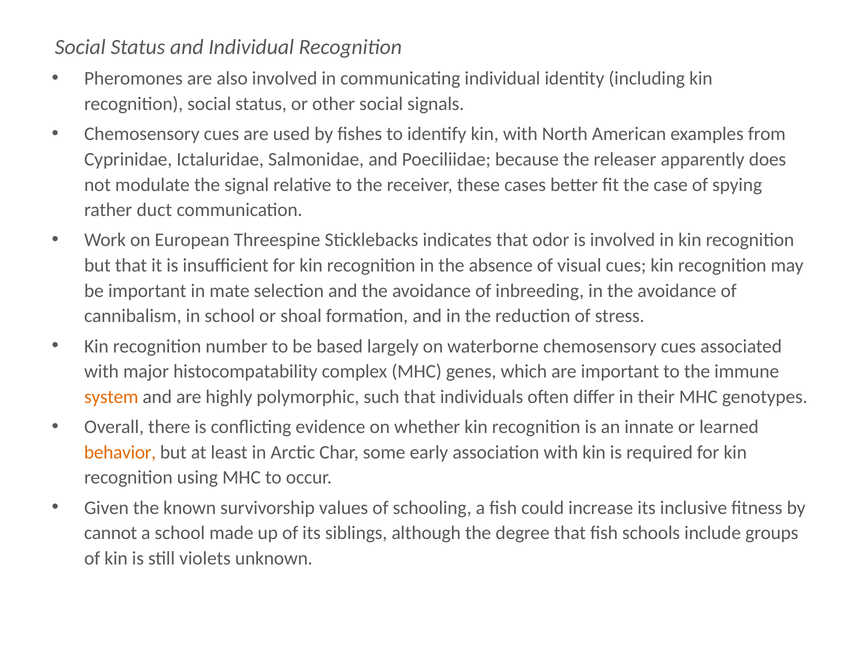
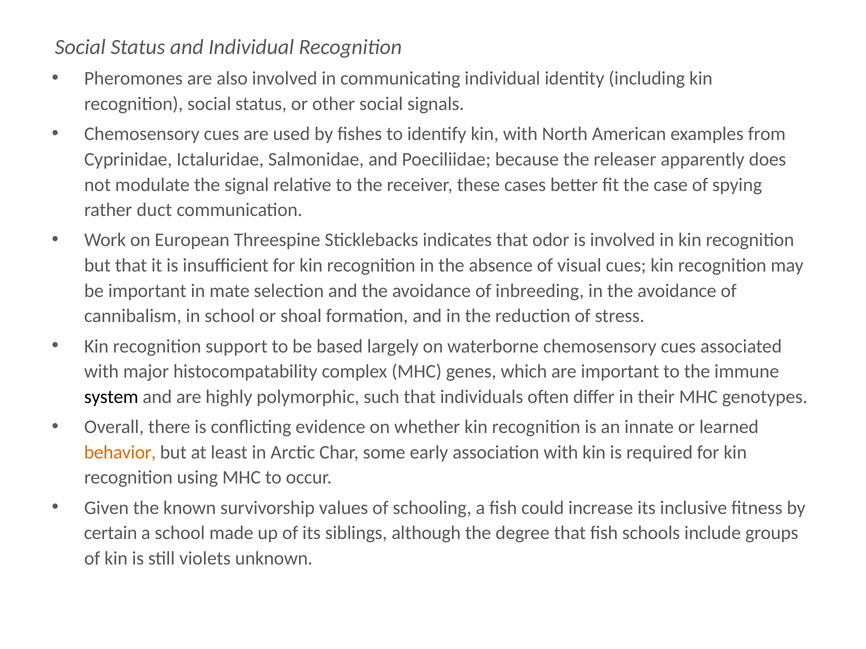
number: number -> support
system colour: orange -> black
cannot: cannot -> certain
